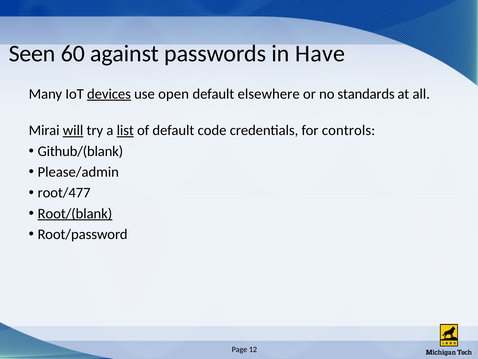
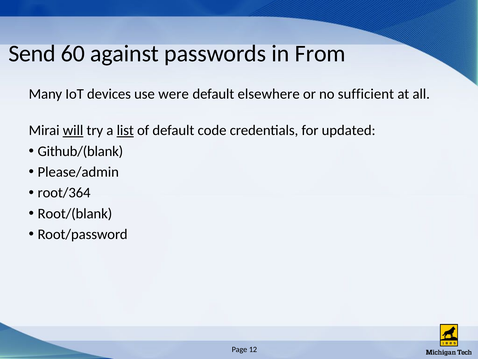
Seen: Seen -> Send
Have: Have -> From
devices underline: present -> none
open: open -> were
standards: standards -> sufficient
controls: controls -> updated
root/477: root/477 -> root/364
Root/(blank underline: present -> none
